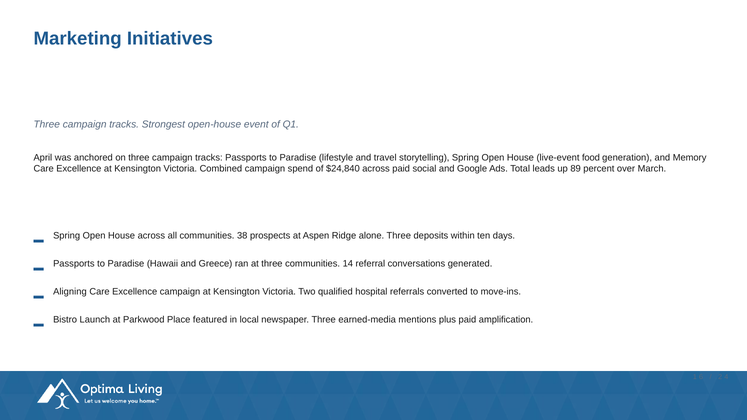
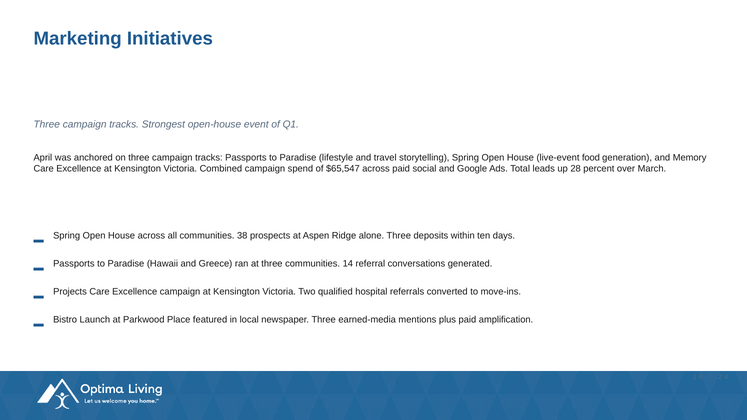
$24,840: $24,840 -> $65,547
89: 89 -> 28
Aligning: Aligning -> Projects
